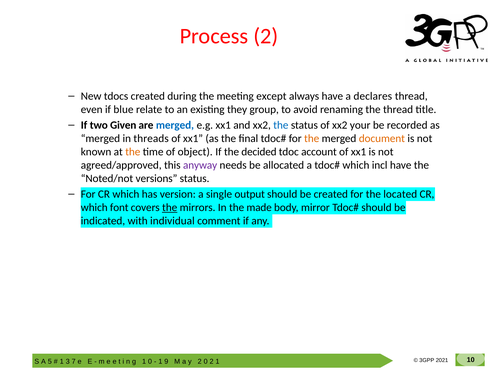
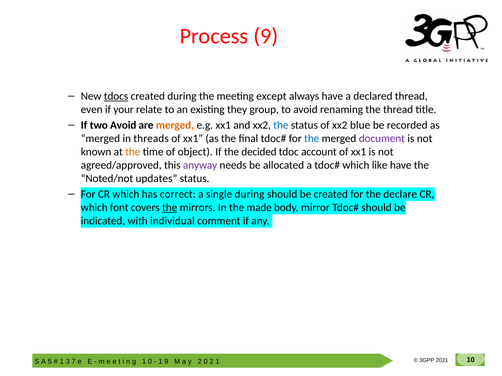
Process 2: 2 -> 9
tdocs underline: none -> present
declares: declares -> declared
blue: blue -> your
two Given: Given -> Avoid
merged at (175, 125) colour: blue -> orange
your: your -> blue
the at (312, 139) colour: orange -> blue
document colour: orange -> purple
incl: incl -> like
versions: versions -> updates
version: version -> correct
single output: output -> during
located: located -> declare
